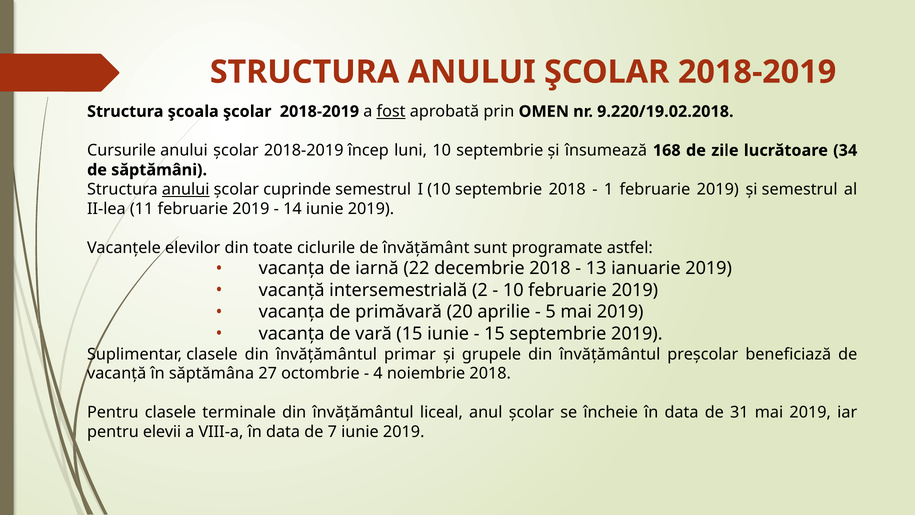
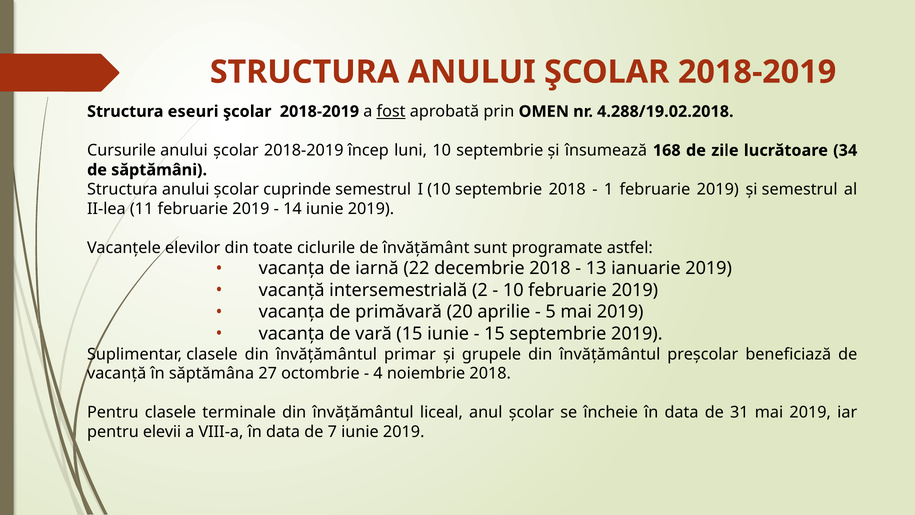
şcoala: şcoala -> eseuri
9.220/19.02.2018: 9.220/19.02.2018 -> 4.288/19.02.2018
anului at (186, 189) underline: present -> none
